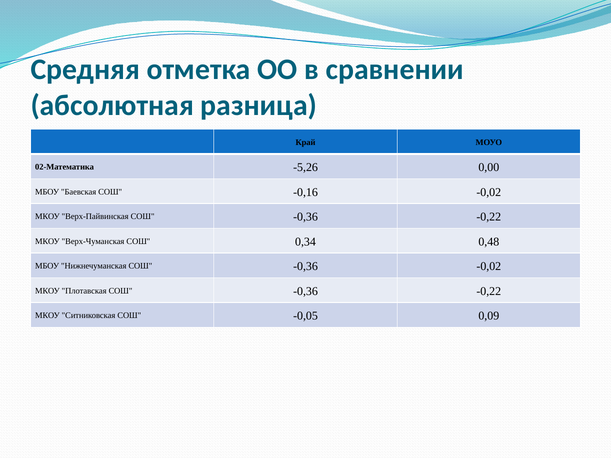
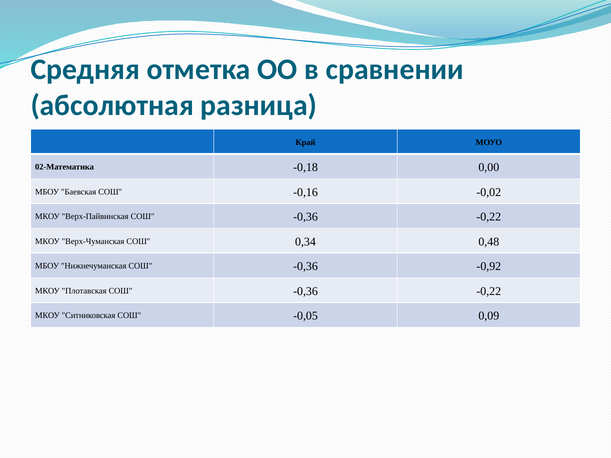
-5,26: -5,26 -> -0,18
-0,36 -0,02: -0,02 -> -0,92
